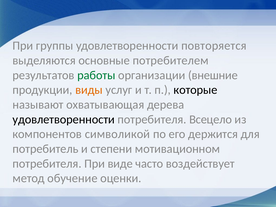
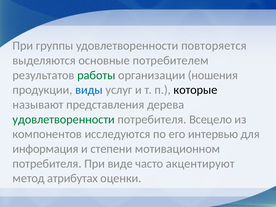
внешние: внешние -> ношения
виды colour: orange -> blue
охватывающая: охватывающая -> представления
удовлетворенности at (64, 119) colour: black -> green
символикой: символикой -> исследуются
держится: держится -> интервью
потребитель: потребитель -> информация
воздействует: воздействует -> акцентируют
обучение: обучение -> атрибутах
